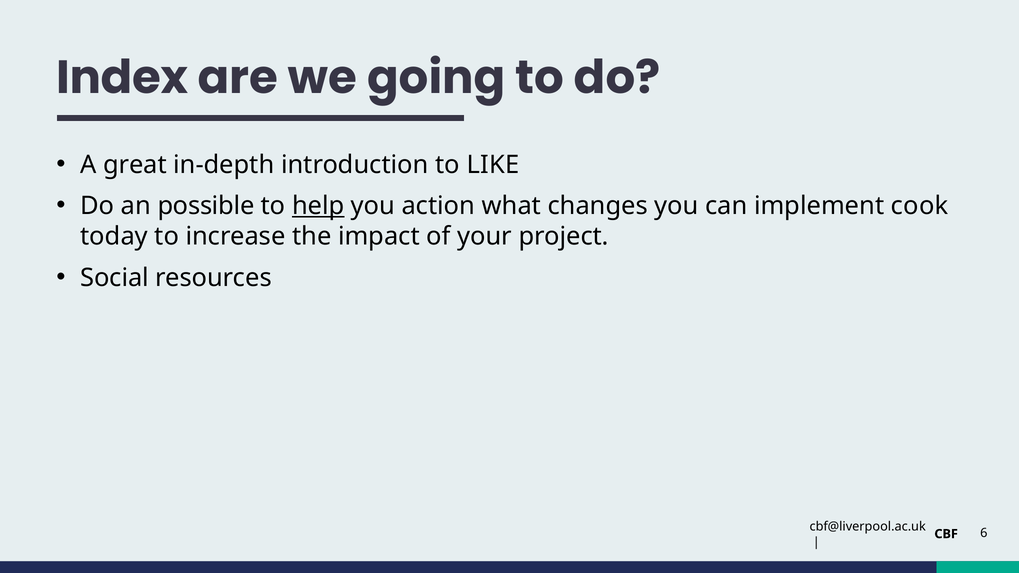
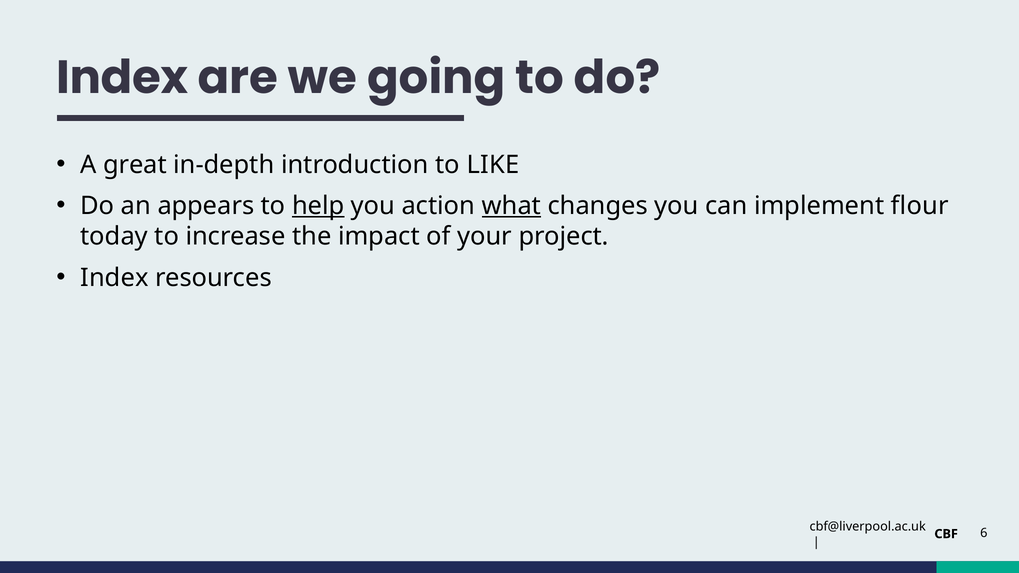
possible: possible -> appears
what underline: none -> present
cook: cook -> flour
Social at (115, 278): Social -> Index
